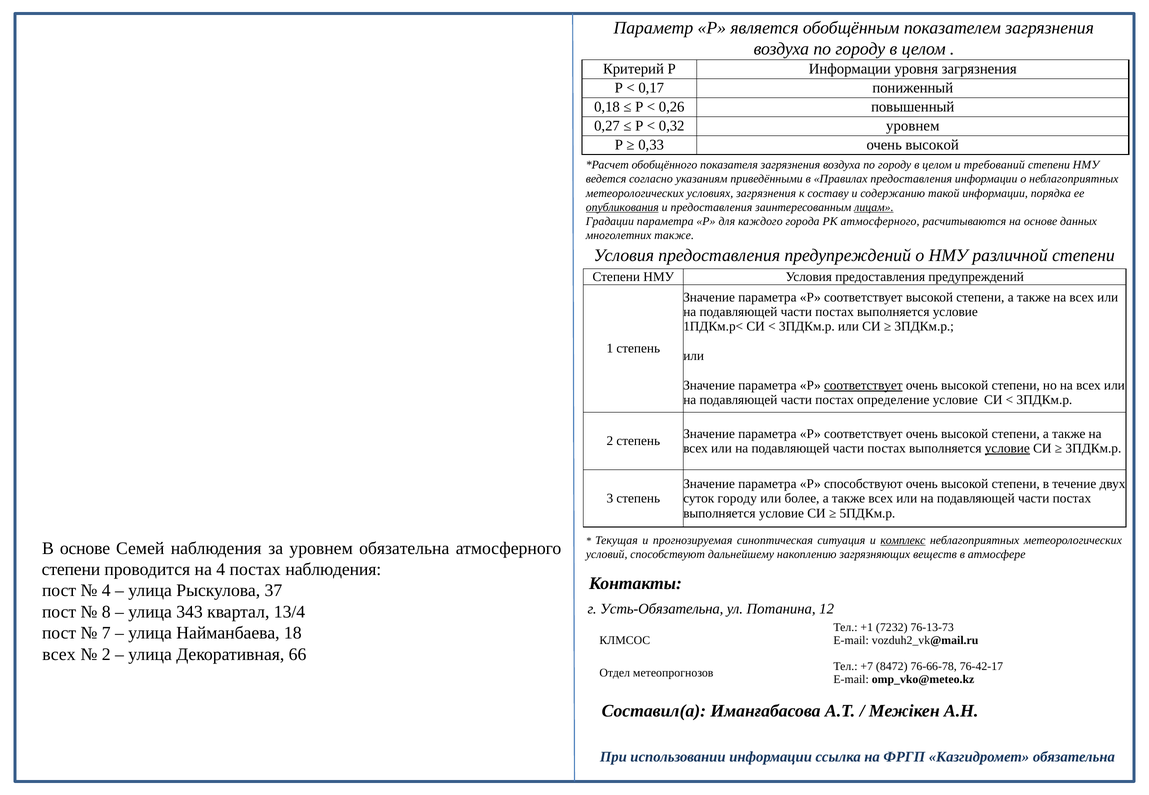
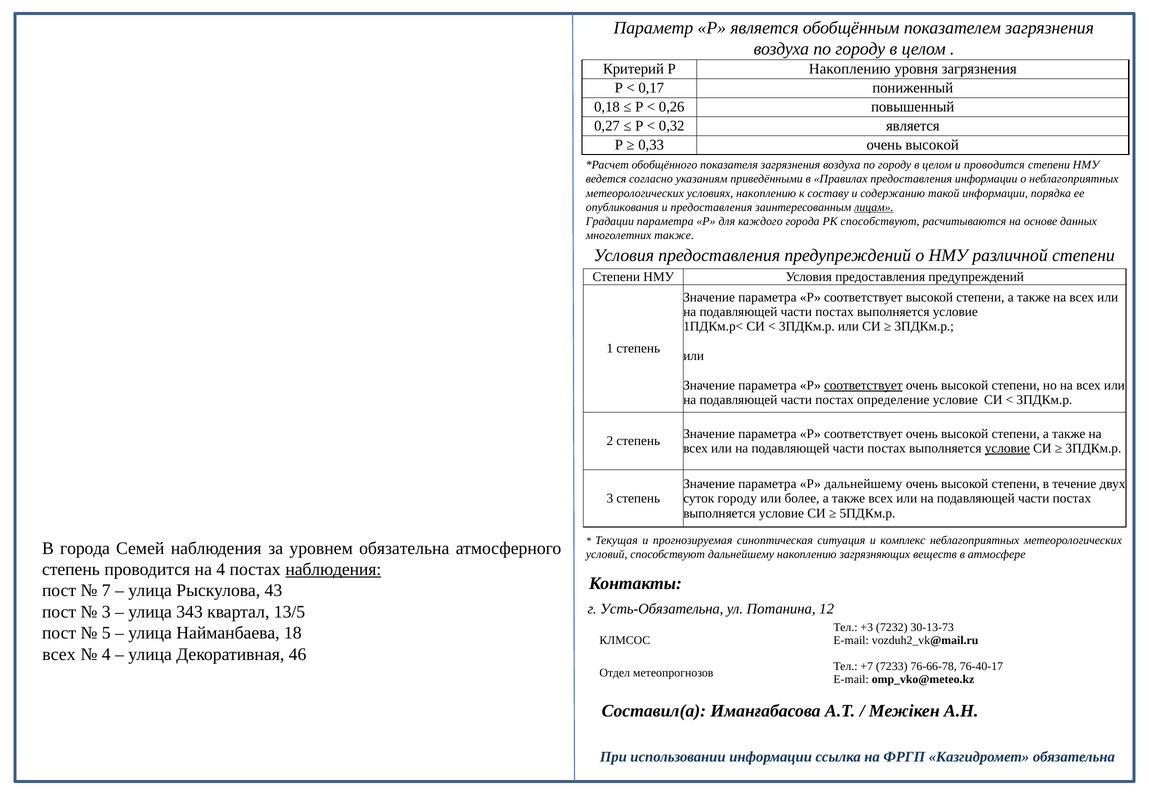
Р Информации: Информации -> Накоплению
0,32 уровнем: уровнем -> является
и требований: требований -> проводится
условиях загрязнения: загрязнения -> накоплению
опубликования underline: present -> none
РК атмосферного: атмосферного -> способствуют
Р способствуют: способствуют -> дальнейшему
комплекс underline: present -> none
В основе: основе -> города
степени at (71, 570): степени -> степень
наблюдения at (333, 570) underline: none -> present
4 at (106, 591): 4 -> 7
37: 37 -> 43
8 at (106, 612): 8 -> 3
13/4: 13/4 -> 13/5
+1: +1 -> +3
76-13-73: 76-13-73 -> 30-13-73
7: 7 -> 5
2 at (106, 655): 2 -> 4
66: 66 -> 46
8472: 8472 -> 7233
76-42-17: 76-42-17 -> 76-40-17
